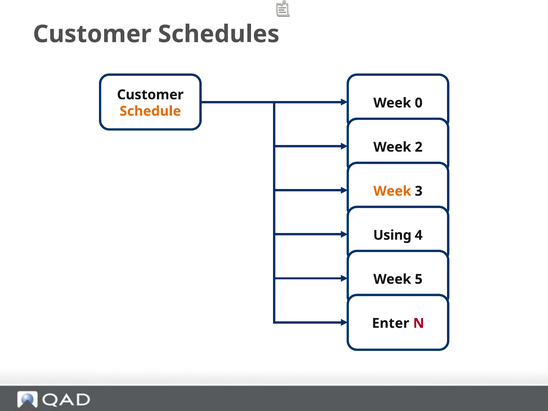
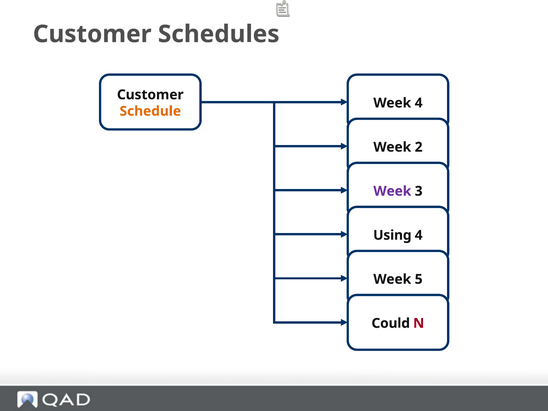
Week 0: 0 -> 4
Week at (392, 191) colour: orange -> purple
Enter: Enter -> Could
